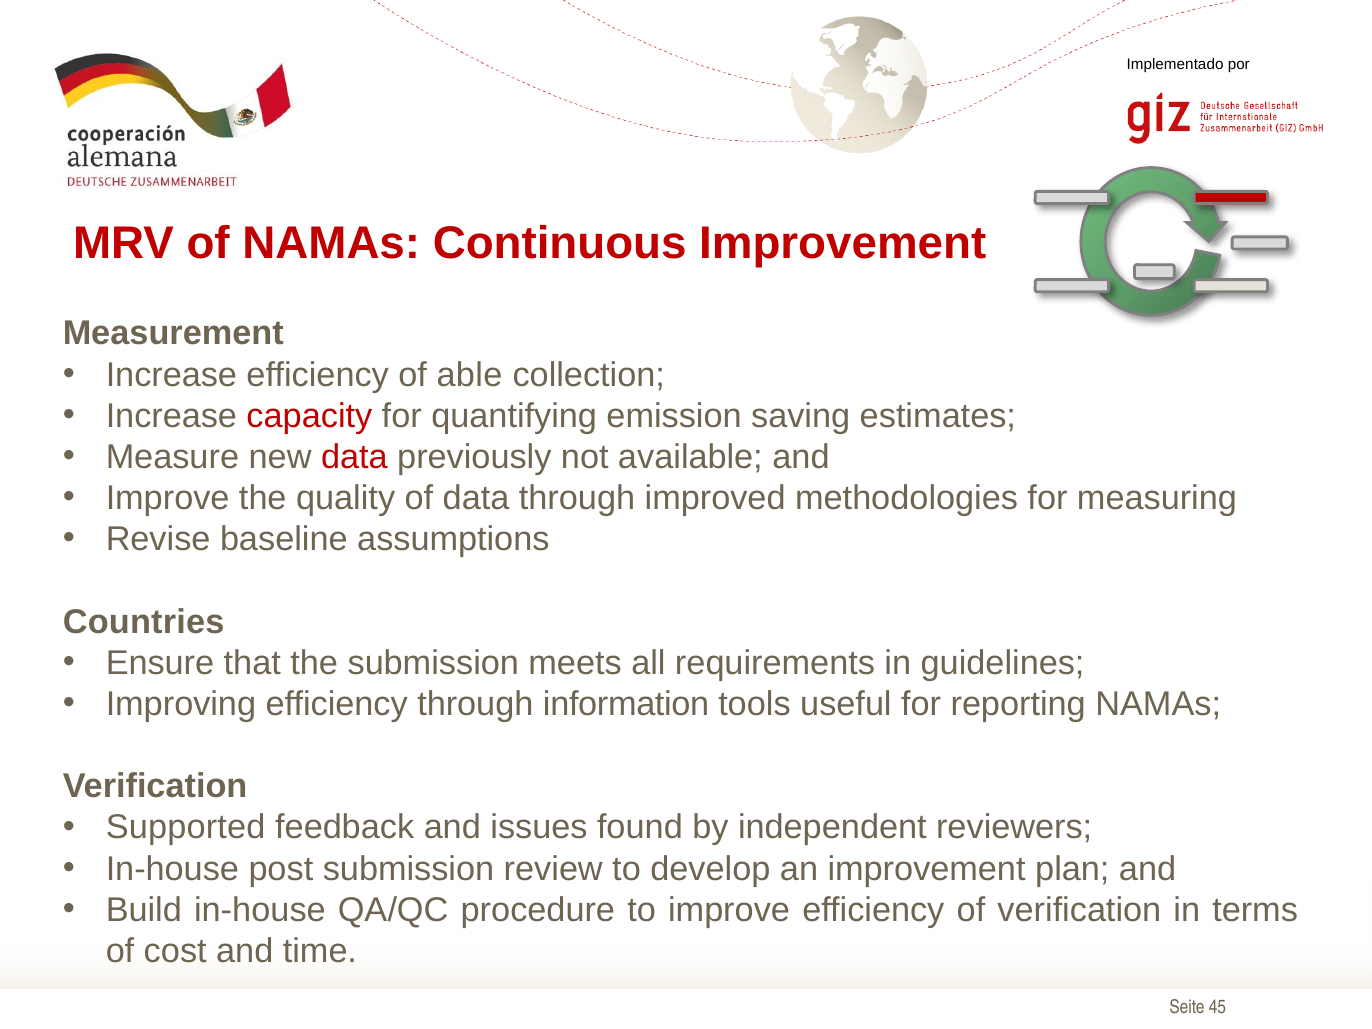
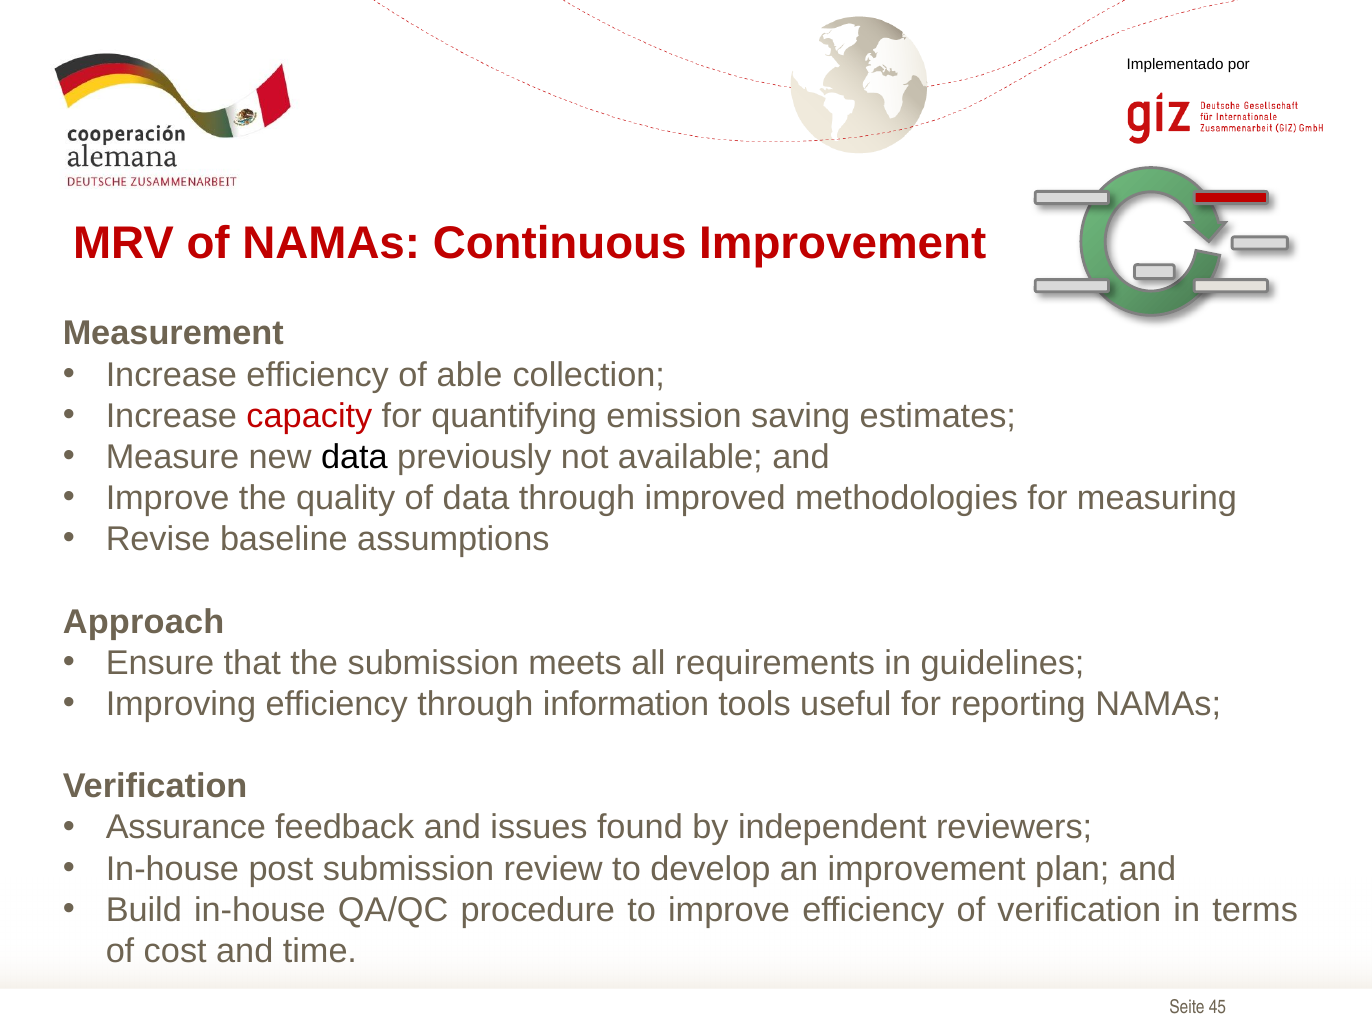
data at (354, 457) colour: red -> black
Countries: Countries -> Approach
Supported: Supported -> Assurance
